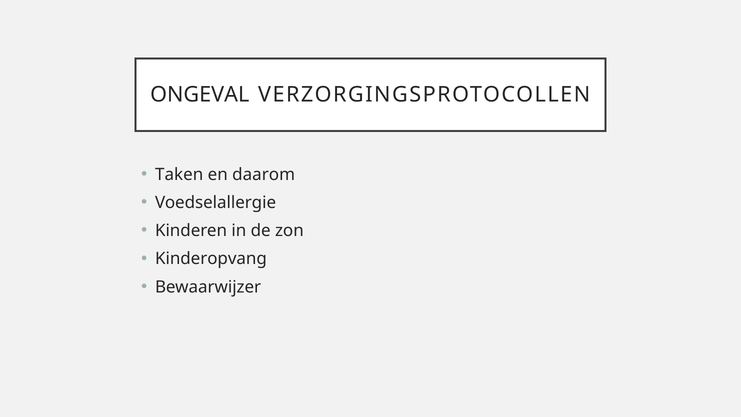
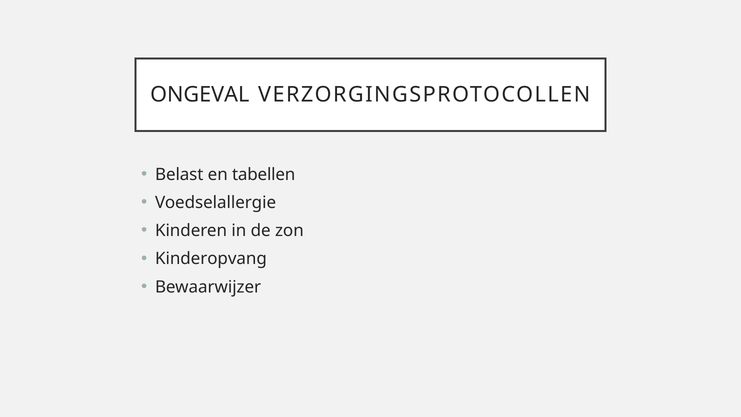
Taken: Taken -> Belast
daarom: daarom -> tabellen
